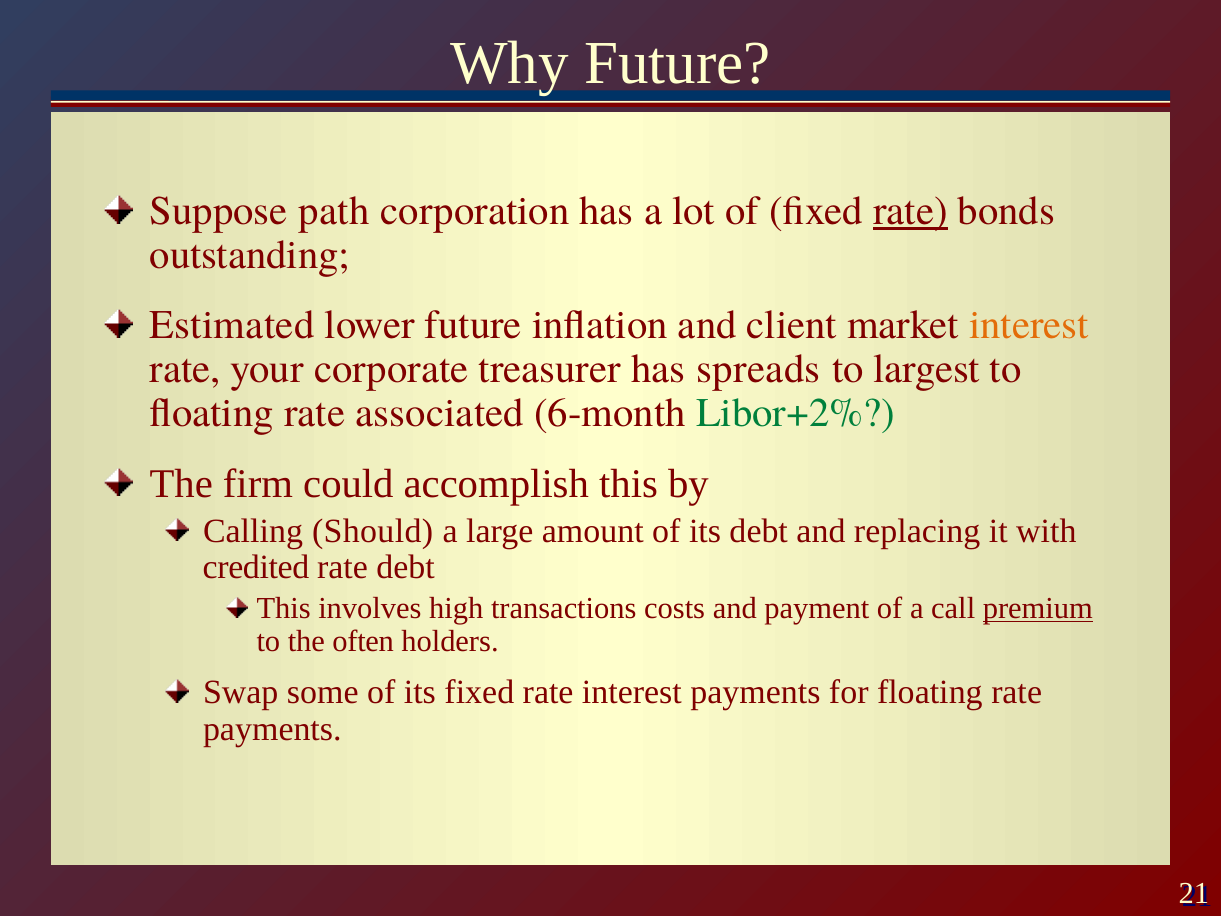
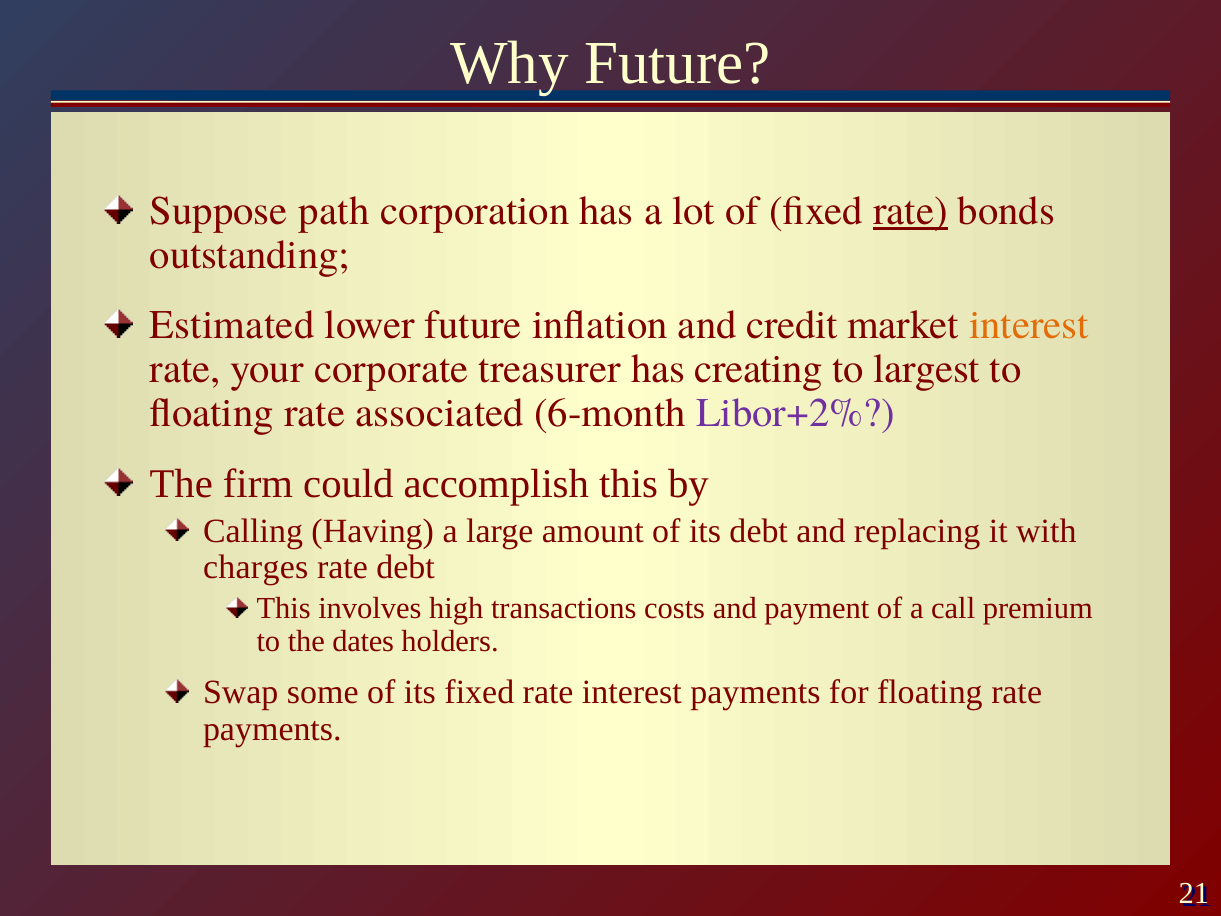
client: client -> credit
spreads: spreads -> creating
Libor+2% colour: green -> purple
Should: Should -> Having
credited: credited -> charges
premium underline: present -> none
often: often -> dates
